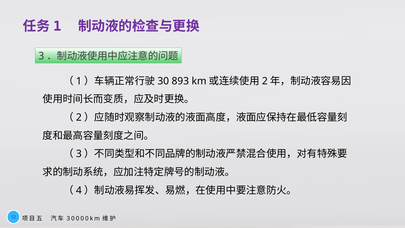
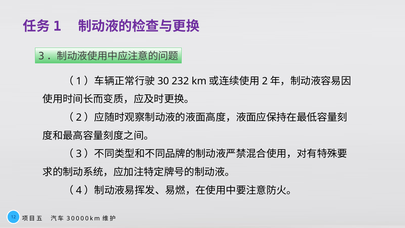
893: 893 -> 232
